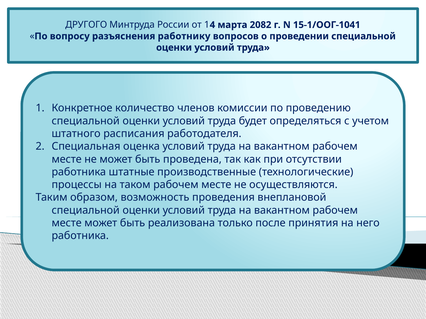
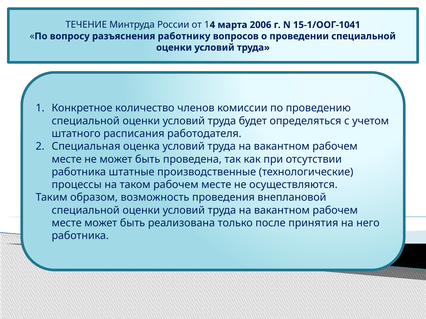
ДРУГОГО: ДРУГОГО -> ТЕЧЕНИЕ
2082: 2082 -> 2006
